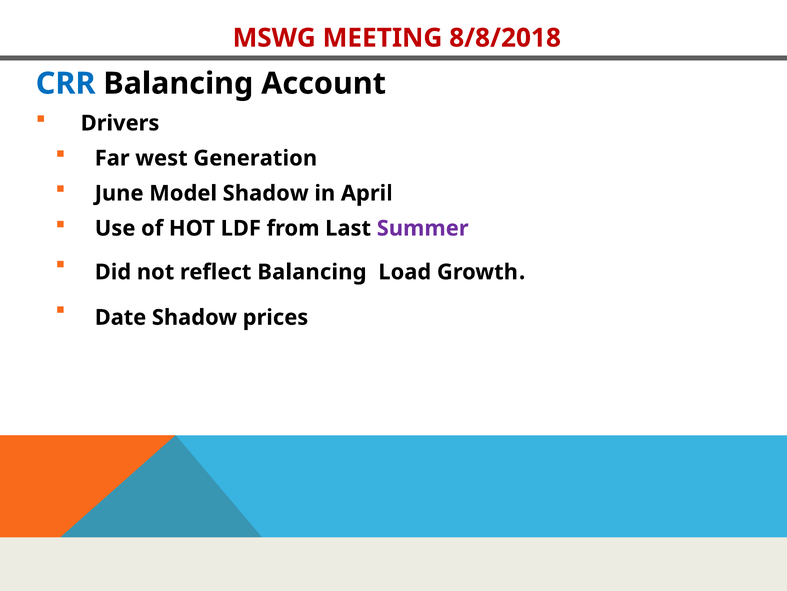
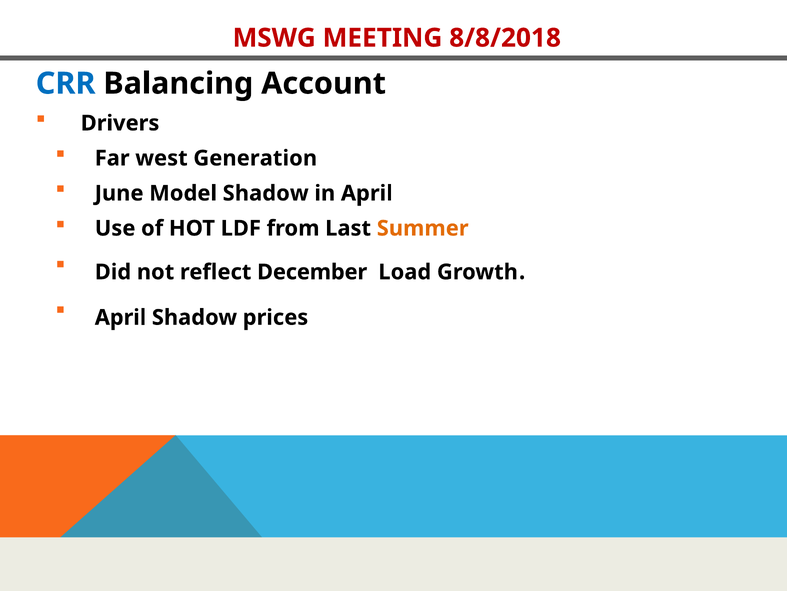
Summer colour: purple -> orange
reflect Balancing: Balancing -> December
Date at (120, 317): Date -> April
